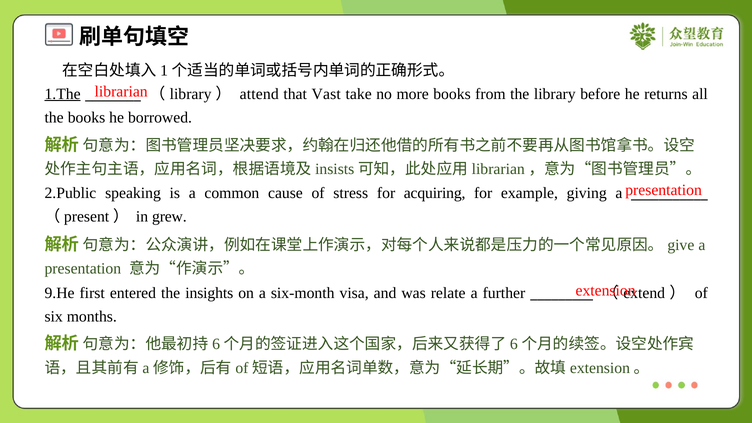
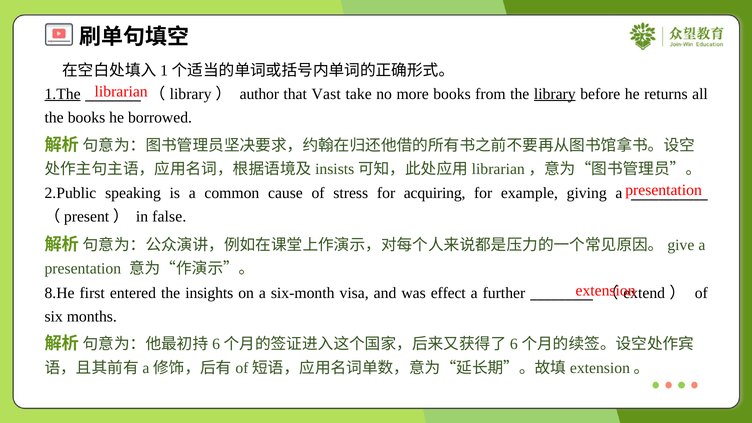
attend: attend -> author
library at (555, 94) underline: none -> present
grew: grew -> false
9.He: 9.He -> 8.He
relate: relate -> effect
